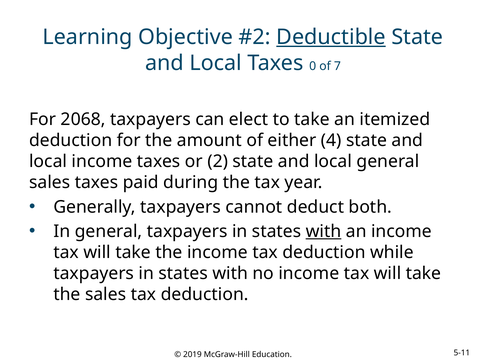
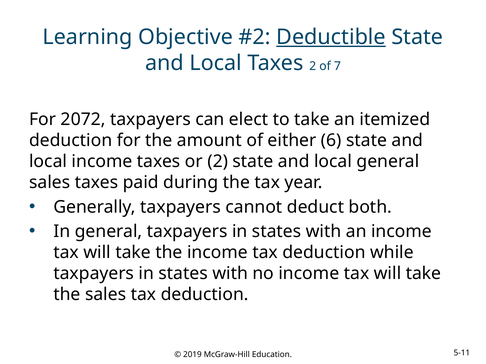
Taxes 0: 0 -> 2
2068: 2068 -> 2072
4: 4 -> 6
with at (324, 232) underline: present -> none
